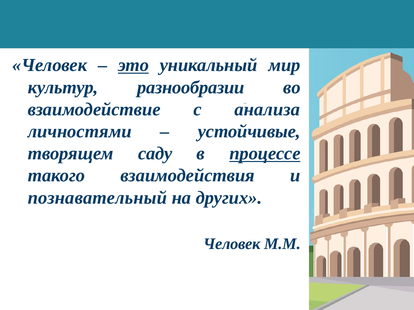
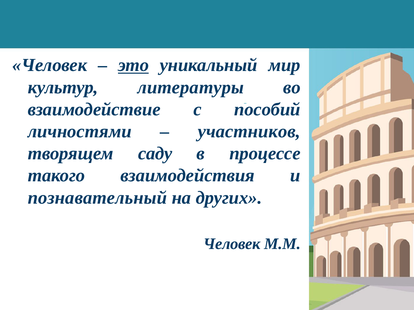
разнообразии: разнообразии -> литературы
анализа: анализа -> пособий
устойчивые: устойчивые -> участников
процессе underline: present -> none
